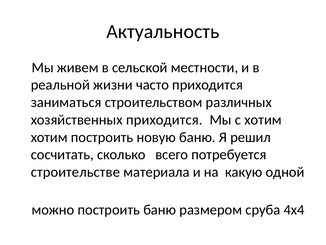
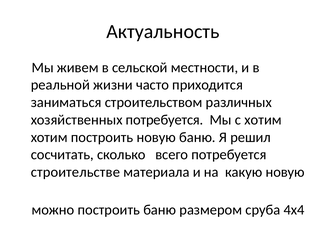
хозяйственных приходится: приходится -> потребуется
какую одной: одной -> новую
